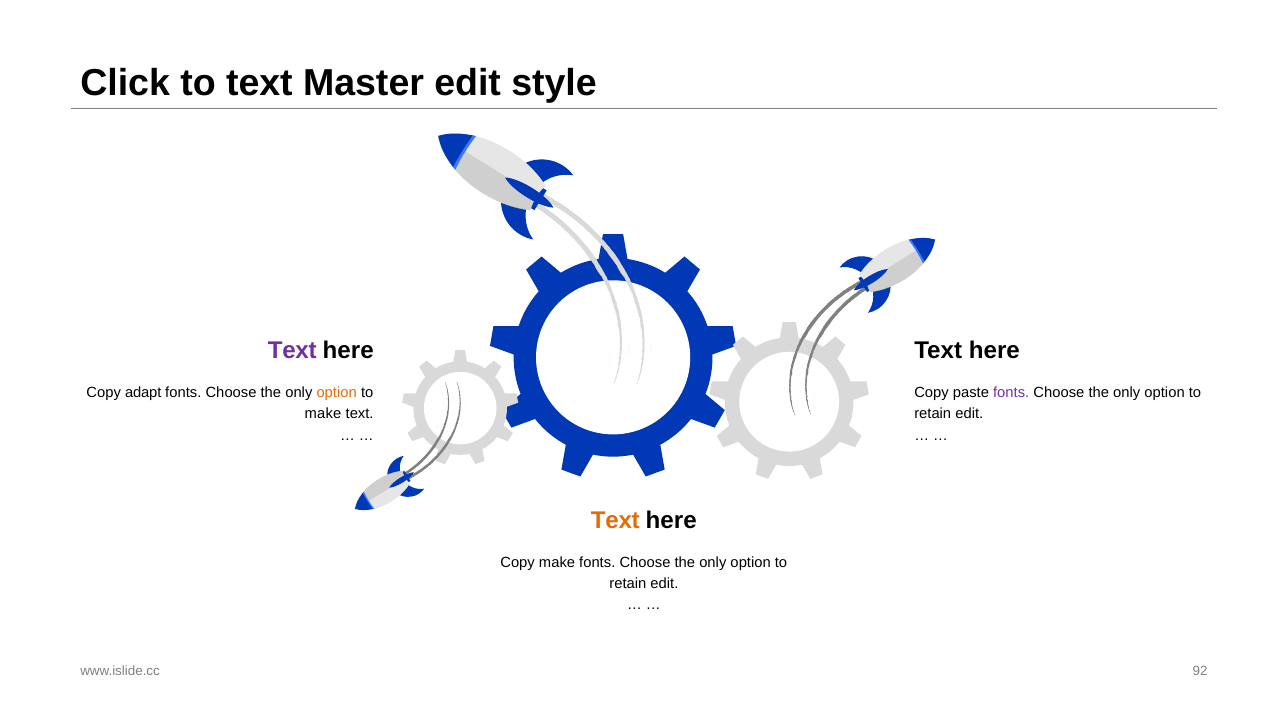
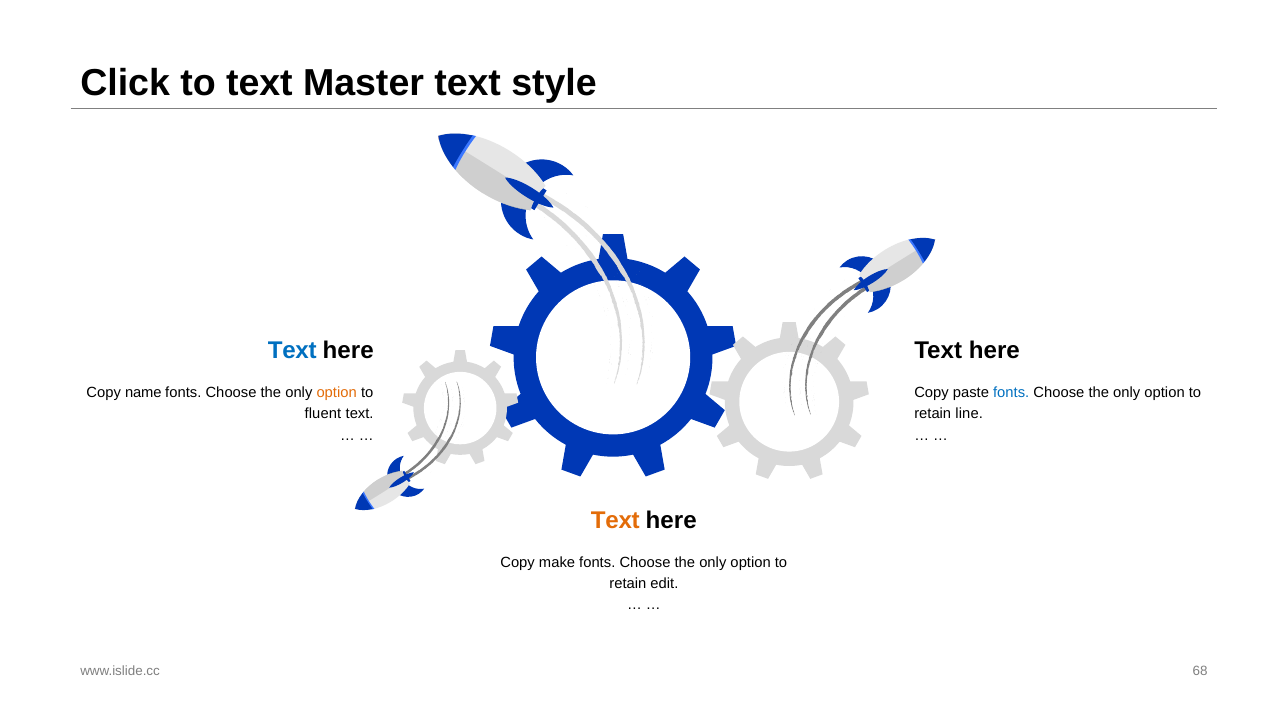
Master edit: edit -> text
Text at (292, 351) colour: purple -> blue
adapt: adapt -> name
fonts at (1011, 393) colour: purple -> blue
make at (323, 414): make -> fluent
edit at (969, 414): edit -> line
92: 92 -> 68
